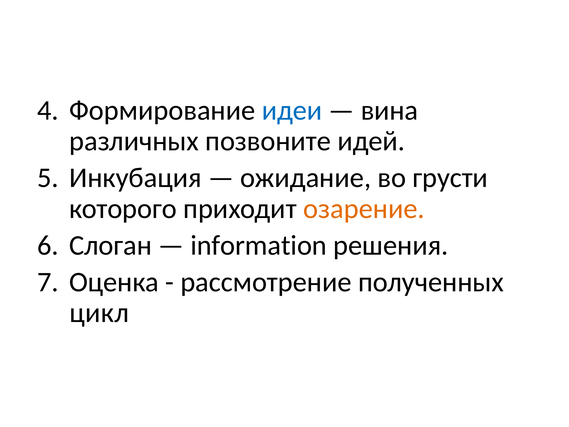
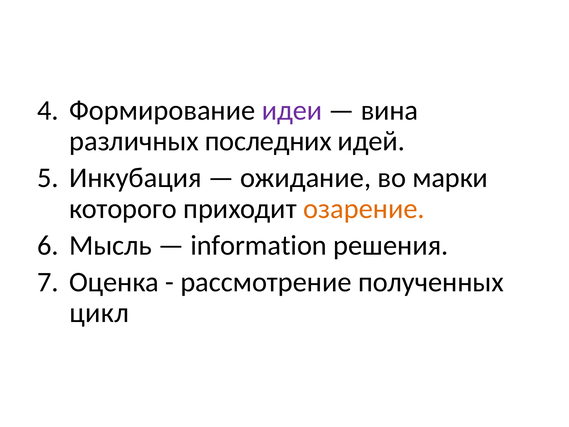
идеи colour: blue -> purple
позвоните: позвоните -> последних
грусти: грусти -> марки
Слоган: Слоган -> Мысль
